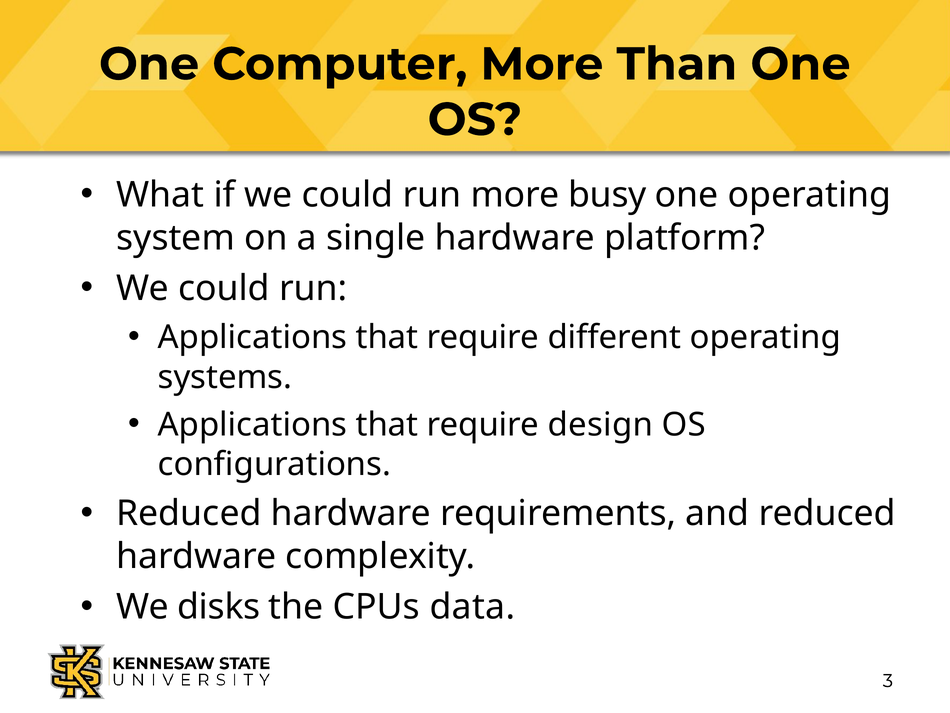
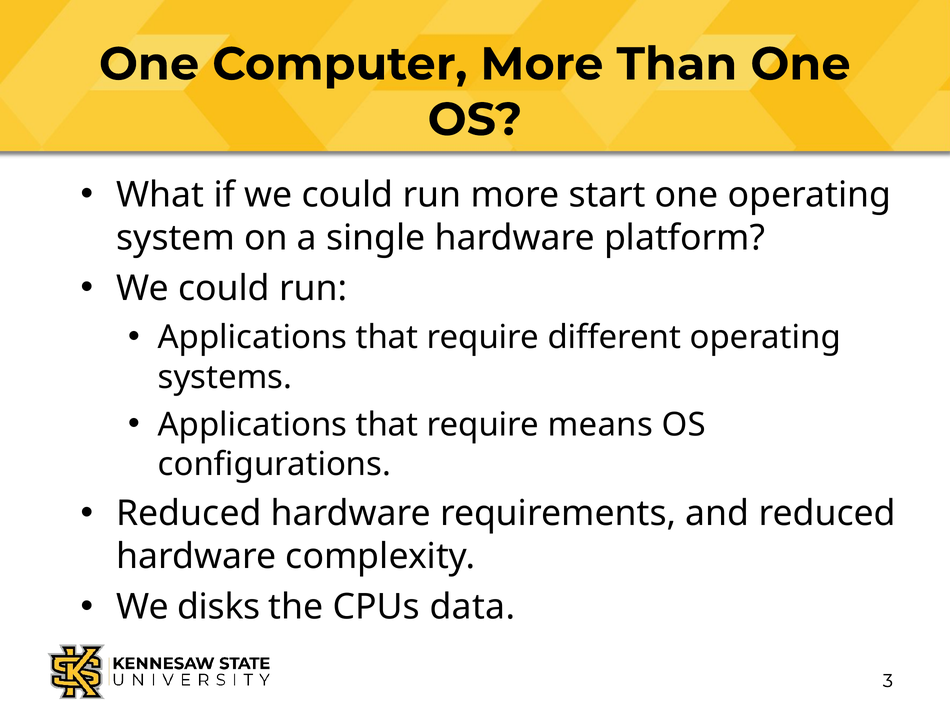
busy: busy -> start
design: design -> means
